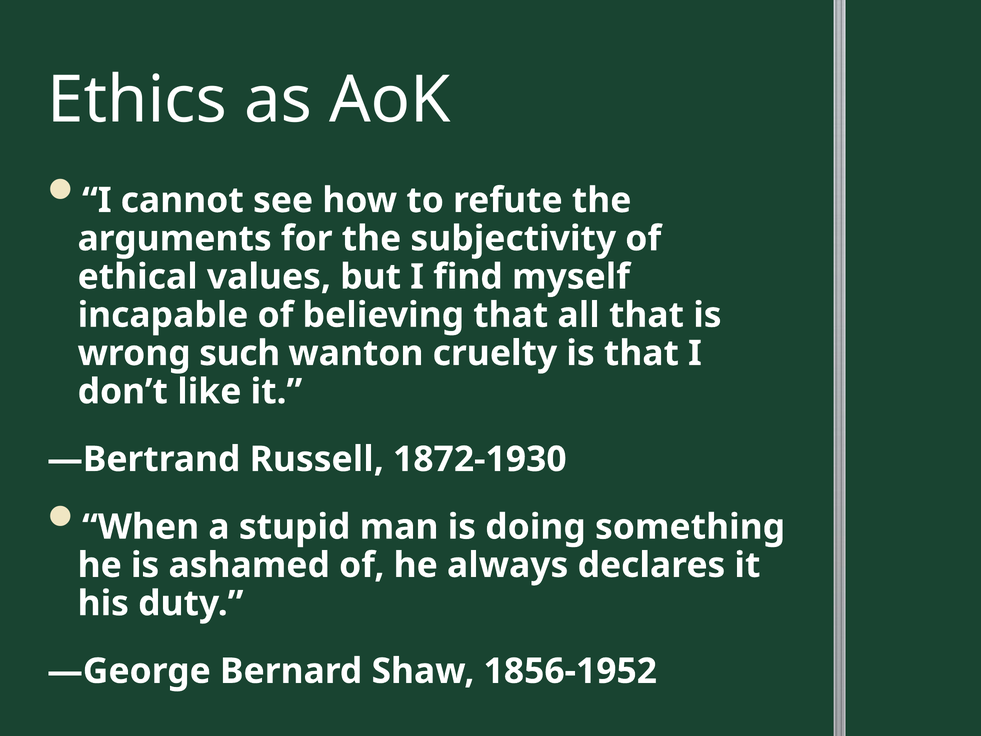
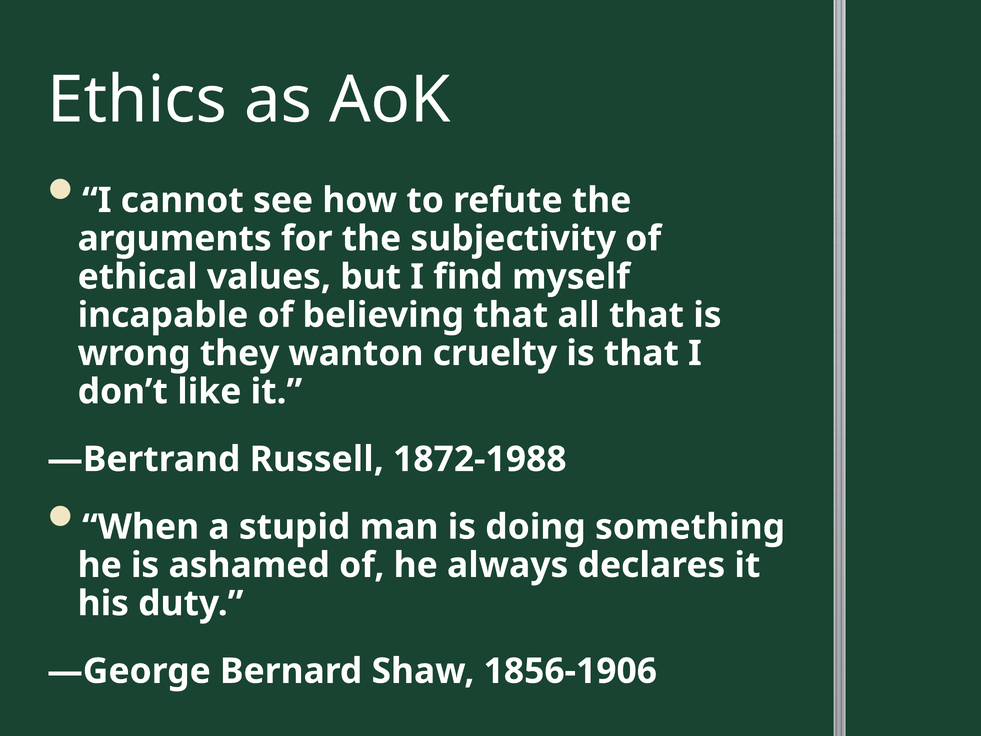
such: such -> they
1872-1930: 1872-1930 -> 1872-1988
1856-1952: 1856-1952 -> 1856-1906
